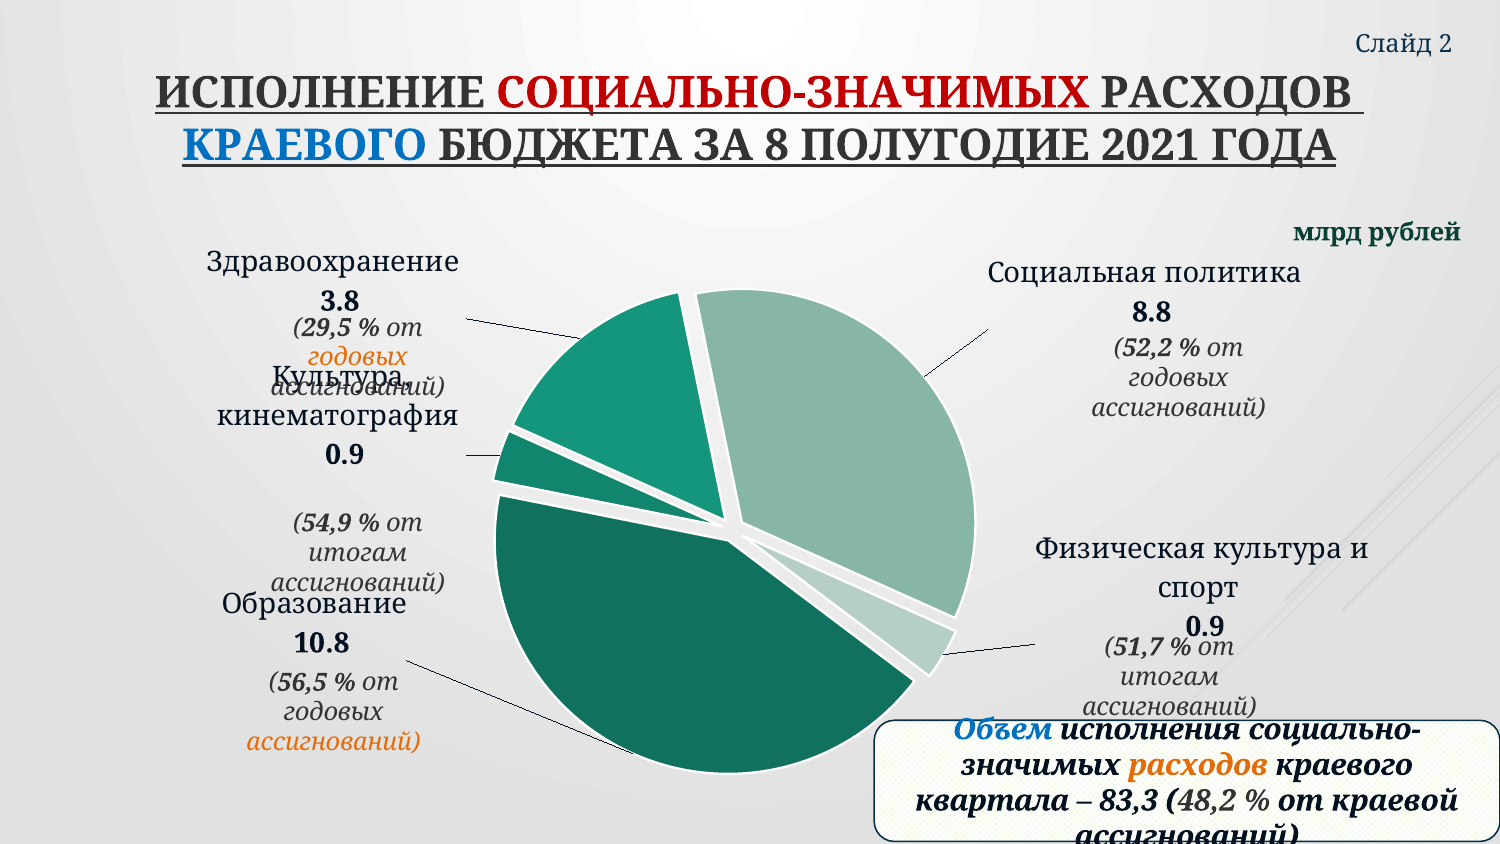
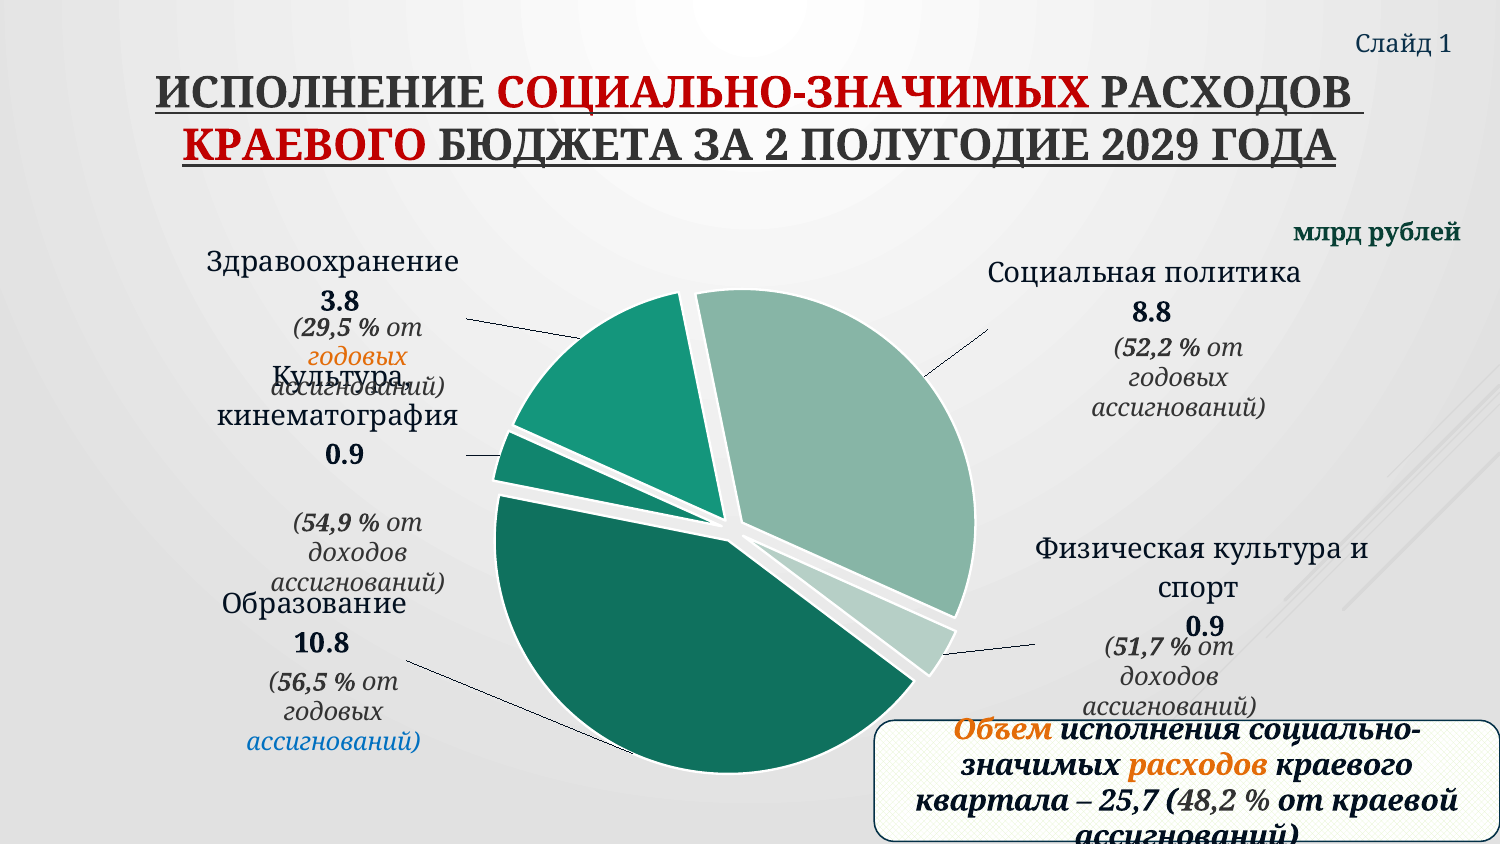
2: 2 -> 1
КРАЕВОГО at (304, 145) colour: blue -> red
8: 8 -> 2
2021: 2021 -> 2029
итогам at (358, 553): итогам -> доходов
итогам at (1169, 677): итогам -> доходов
Объем colour: blue -> orange
ассигнований at (334, 742) colour: orange -> blue
83,3: 83,3 -> 25,7
